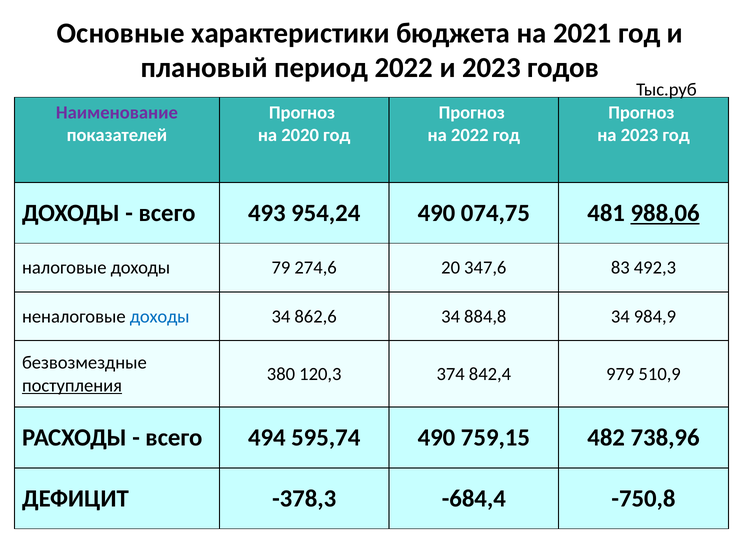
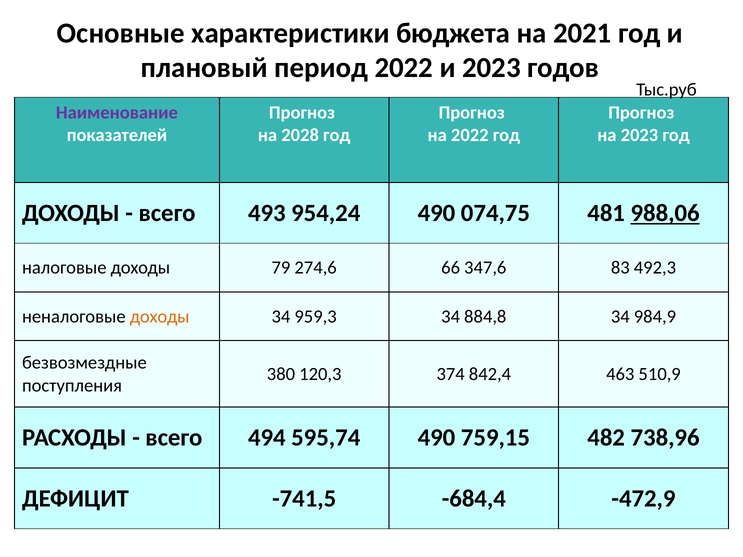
2020: 2020 -> 2028
20: 20 -> 66
доходы at (160, 317) colour: blue -> orange
862,6: 862,6 -> 959,3
979: 979 -> 463
поступления underline: present -> none
-378,3: -378,3 -> -741,5
-750,8: -750,8 -> -472,9
